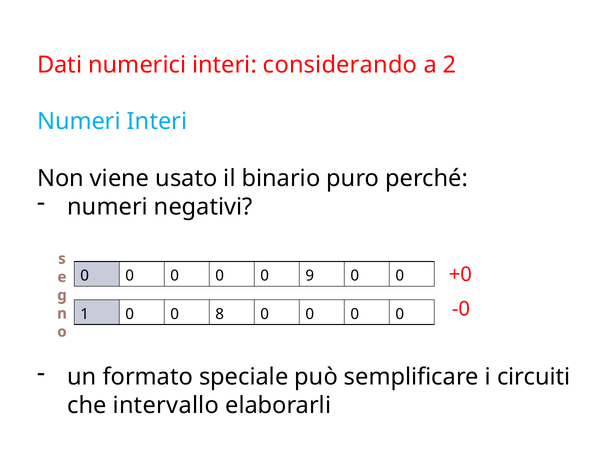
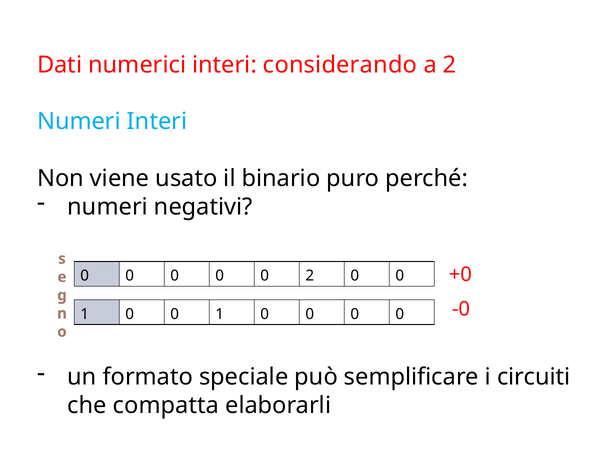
0 9: 9 -> 2
1 0 0 8: 8 -> 1
intervallo: intervallo -> compatta
